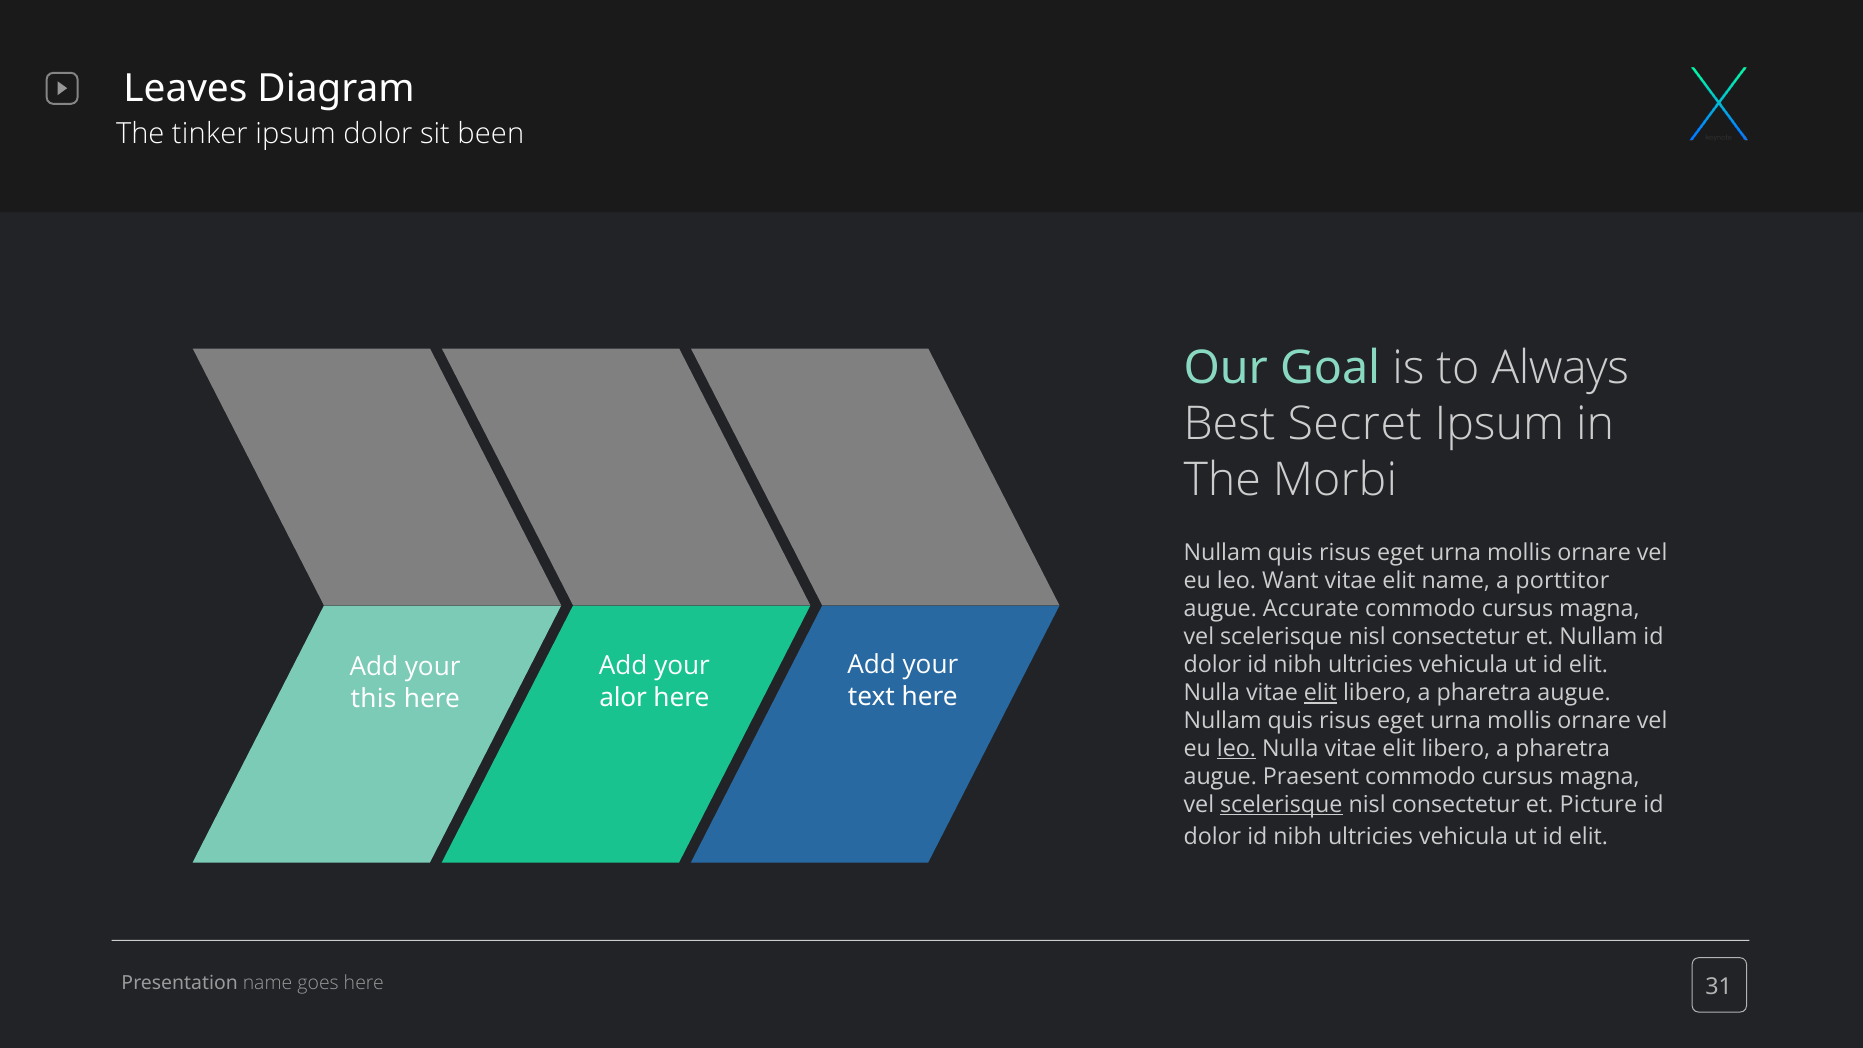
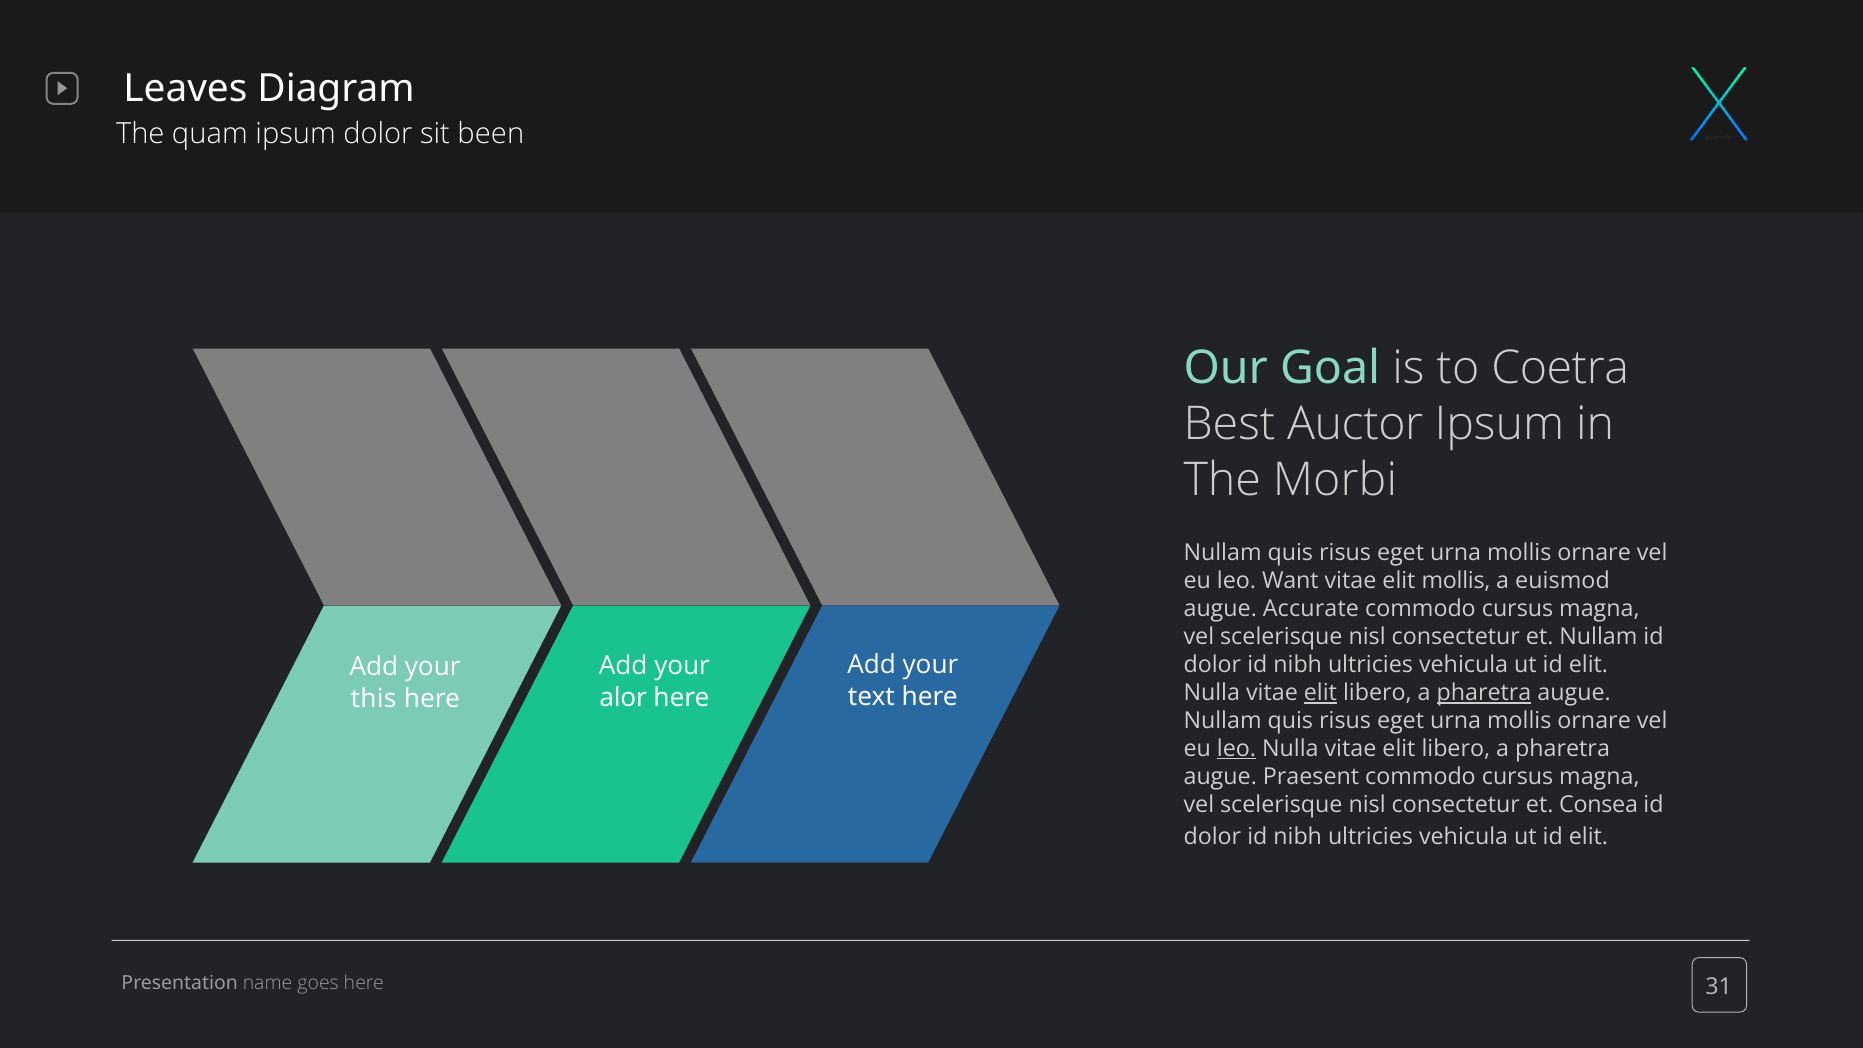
tinker: tinker -> quam
Always: Always -> Coetra
Secret: Secret -> Auctor
elit name: name -> mollis
porttitor: porttitor -> euismod
pharetra at (1484, 693) underline: none -> present
scelerisque at (1281, 805) underline: present -> none
Picture: Picture -> Consea
